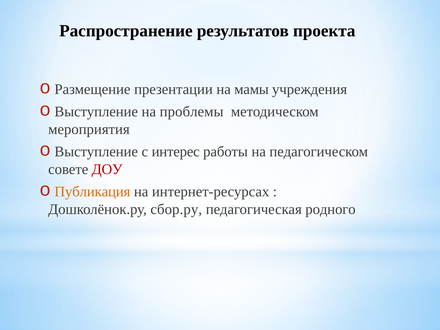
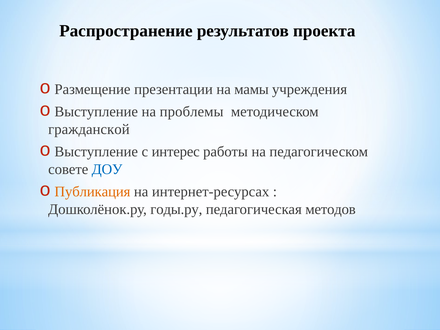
мероприятия: мероприятия -> гражданской
ДОУ colour: red -> blue
сбор.ру: сбор.ру -> годы.ру
родного: родного -> методов
